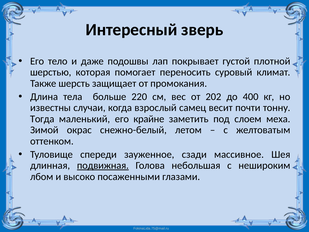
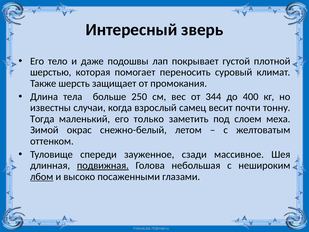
220: 220 -> 250
202: 202 -> 344
крайне: крайне -> только
лбом underline: none -> present
